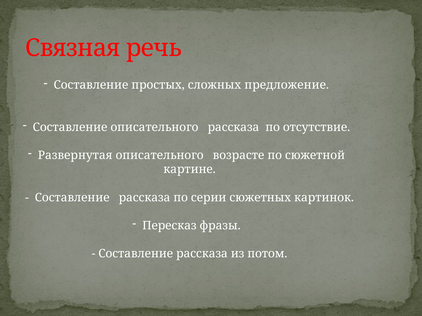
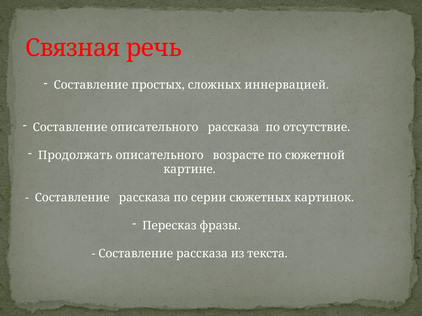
предложение: предложение -> иннервацией
Развернутая: Развернутая -> Продолжать
потом: потом -> текста
